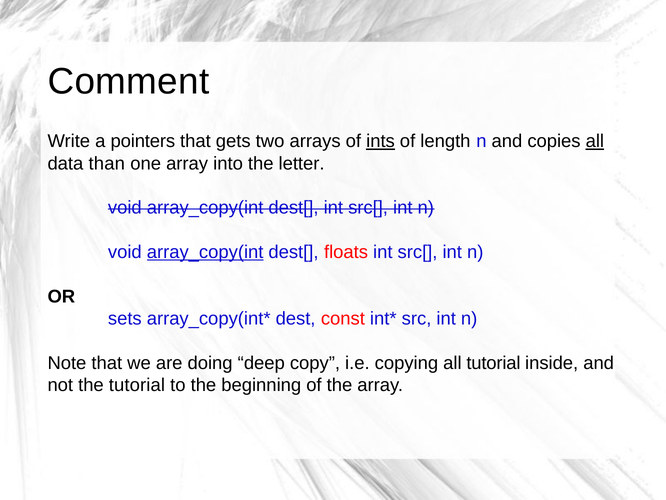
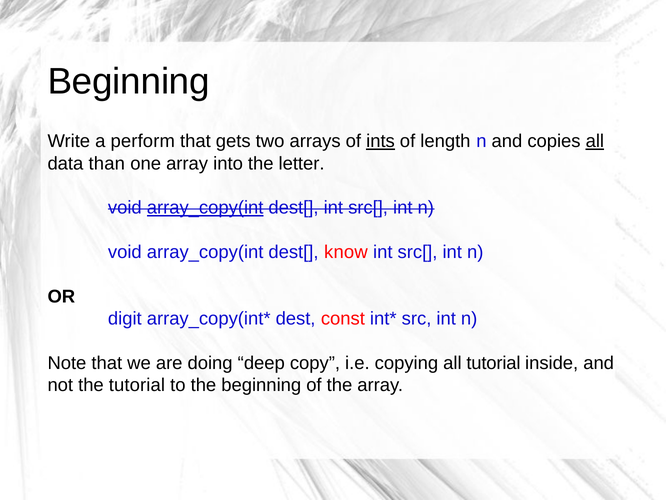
Comment at (128, 82): Comment -> Beginning
pointers: pointers -> perform
array_copy(int at (205, 208) underline: none -> present
array_copy(int at (205, 252) underline: present -> none
floats: floats -> know
sets: sets -> digit
